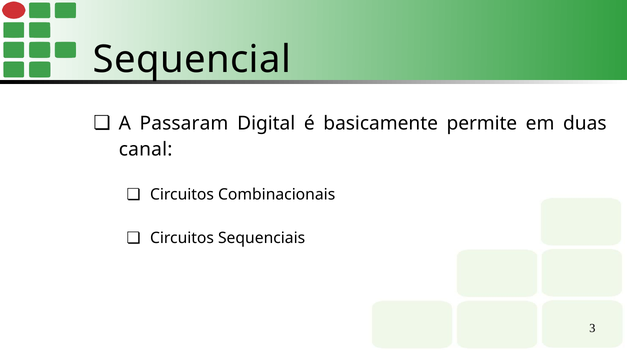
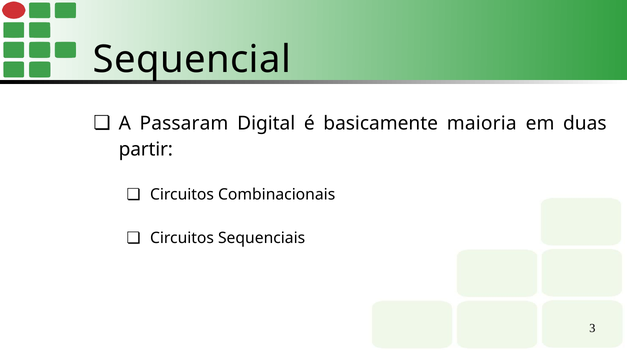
permite: permite -> maioria
canal: canal -> partir
